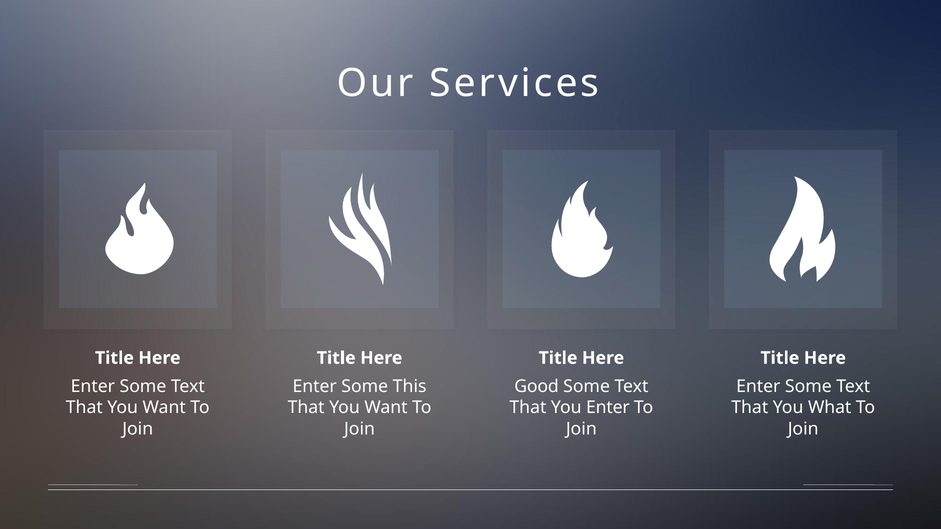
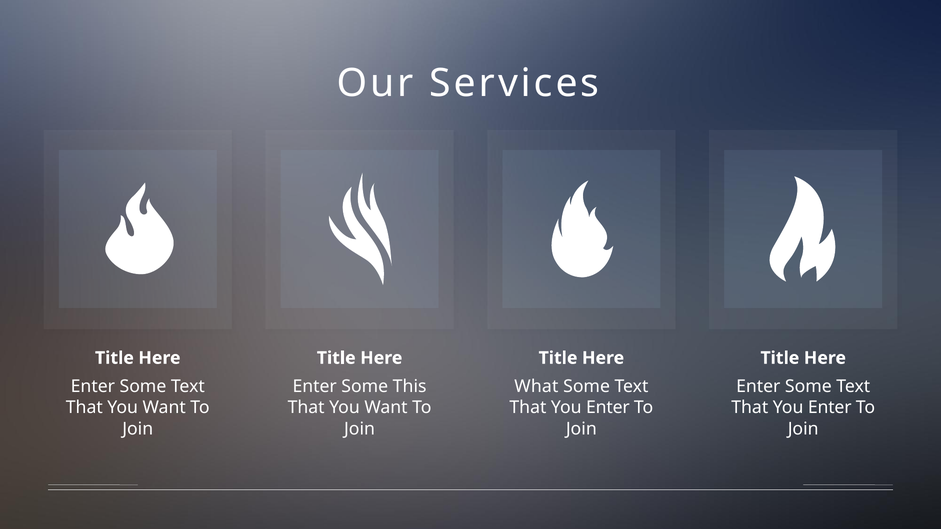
Good: Good -> What
What at (830, 408): What -> Enter
